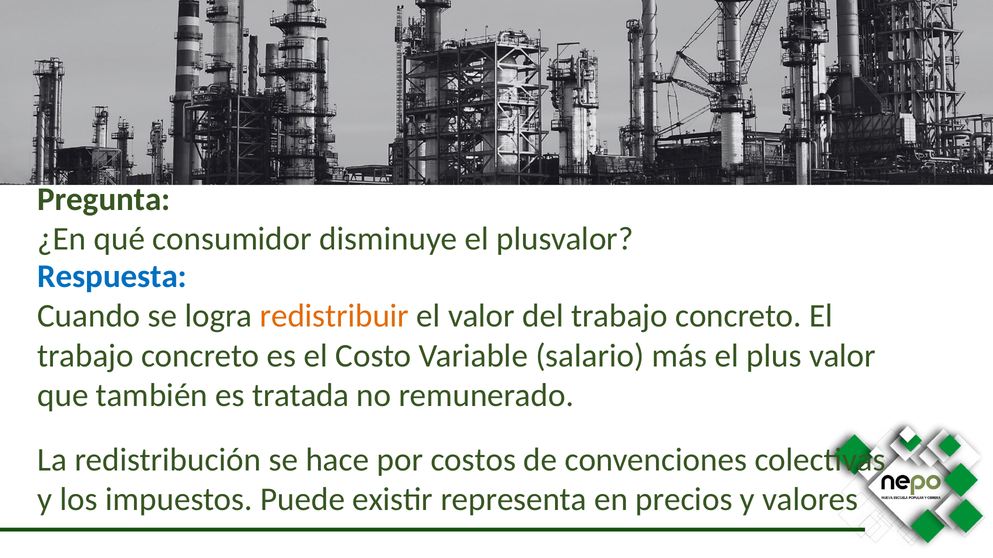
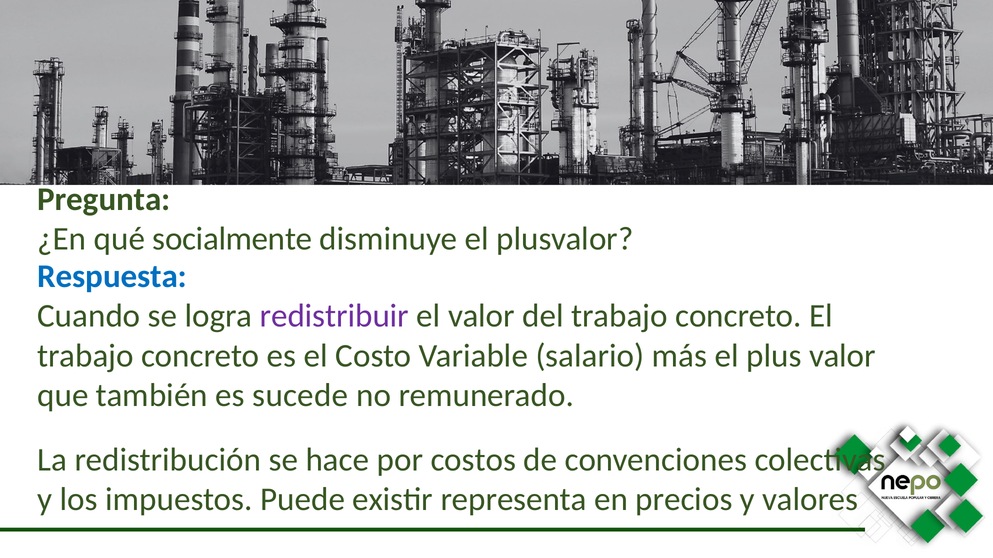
consumidor: consumidor -> socialmente
redistribuir colour: orange -> purple
tratada: tratada -> sucede
